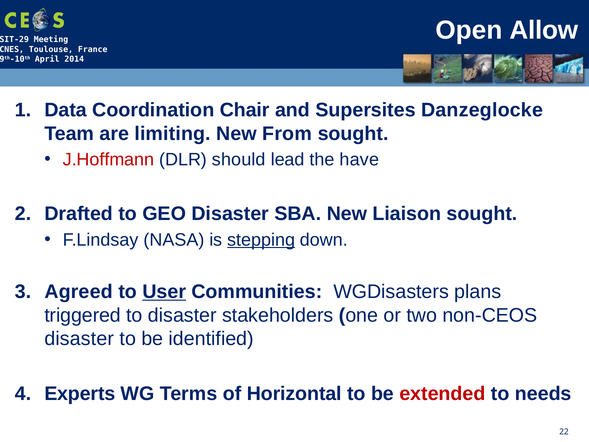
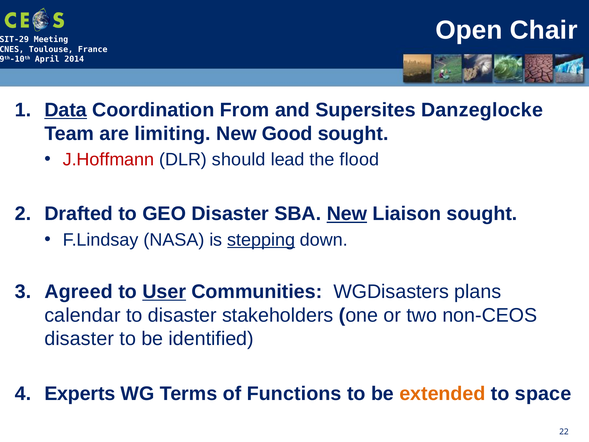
Allow: Allow -> Chair
Data underline: none -> present
Chair: Chair -> From
From: From -> Good
have: have -> flood
New at (347, 214) underline: none -> present
triggered: triggered -> calendar
Horizontal: Horizontal -> Functions
extended colour: red -> orange
needs: needs -> space
